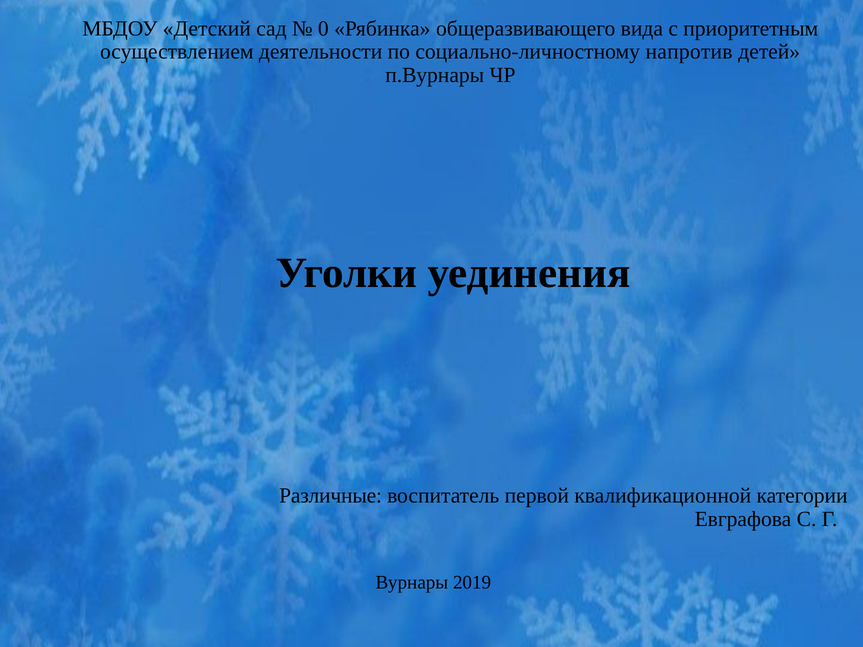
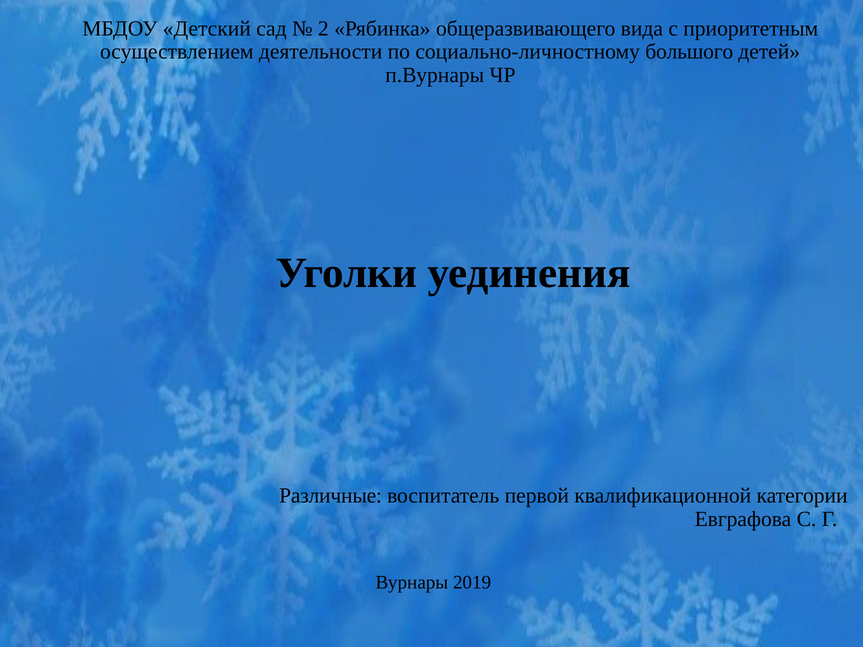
0: 0 -> 2
напротив: напротив -> большого
